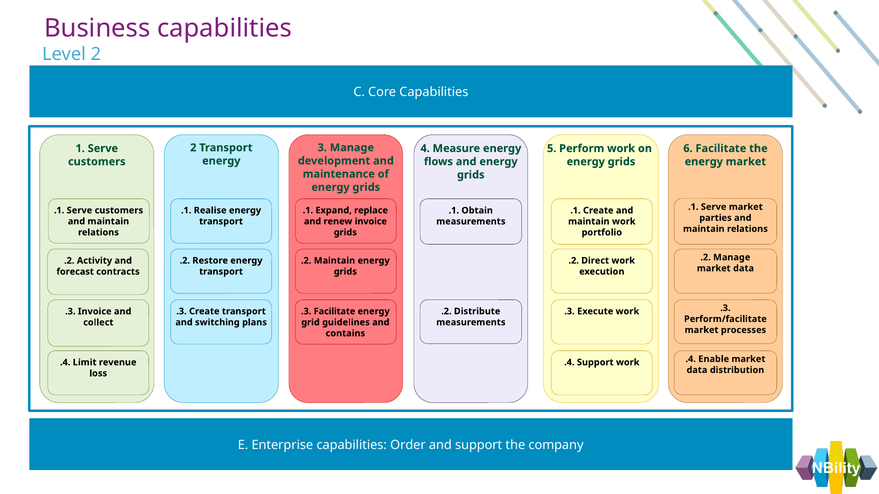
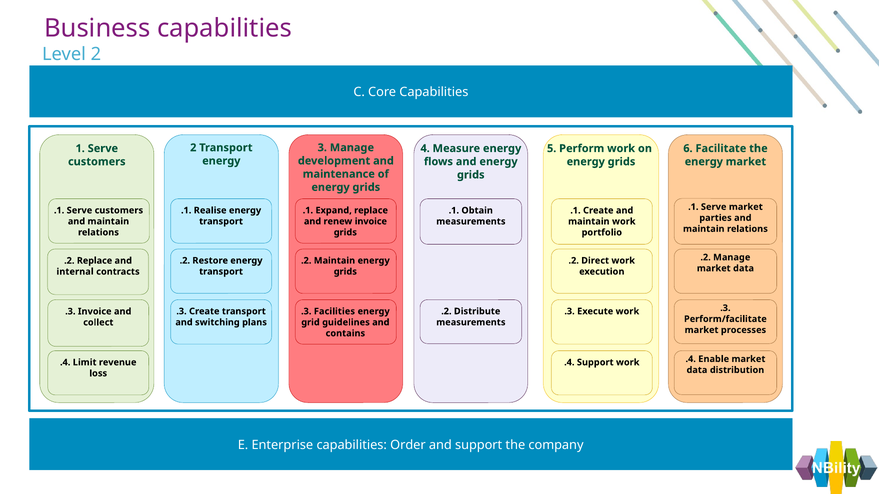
.2 Activity: Activity -> Replace
forecast: forecast -> internal
.3 Facilitate: Facilitate -> Facilities
